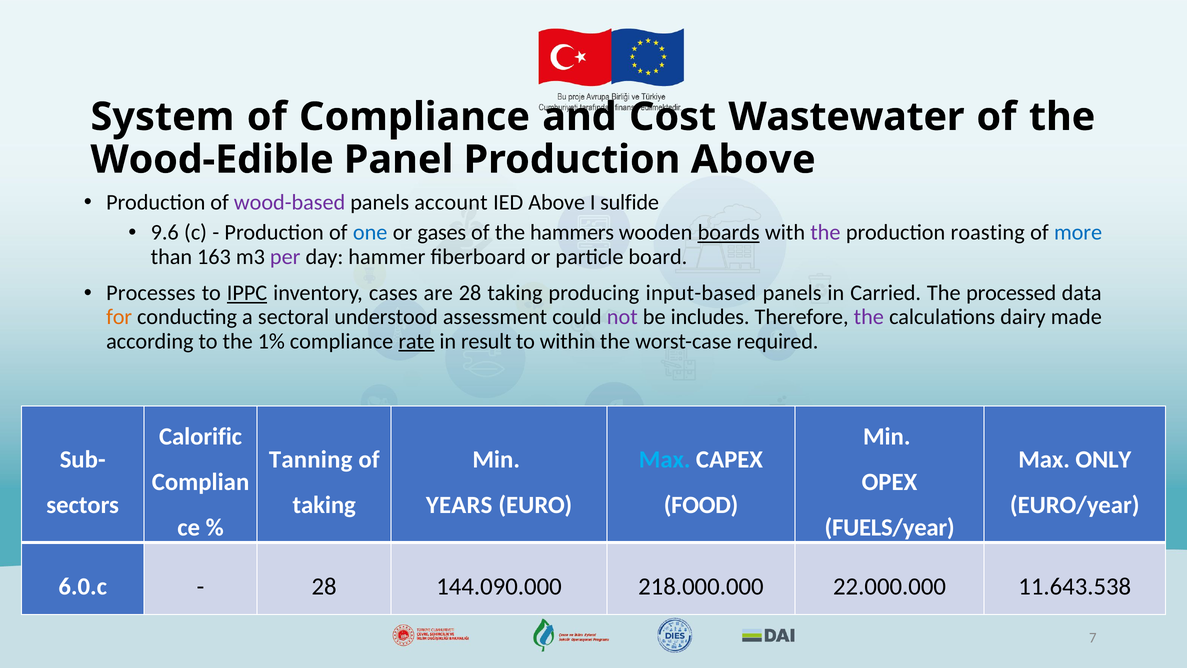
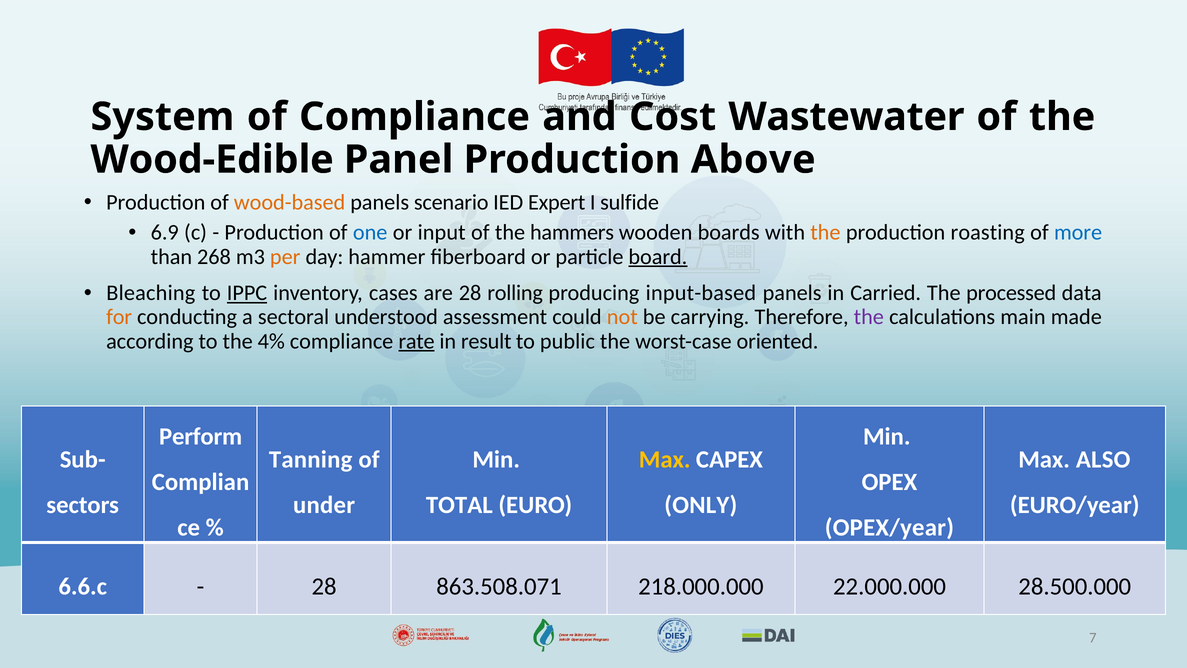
wood-based colour: purple -> orange
account: account -> scenario
IED Above: Above -> Expert
9.6: 9.6 -> 6.9
gases: gases -> input
boards underline: present -> none
the at (825, 232) colour: purple -> orange
163: 163 -> 268
per colour: purple -> orange
board underline: none -> present
Processes: Processes -> Bleaching
28 taking: taking -> rolling
not colour: purple -> orange
includes: includes -> carrying
dairy: dairy -> main
1%: 1% -> 4%
within: within -> public
required: required -> oriented
Calorific: Calorific -> Perform
Max at (665, 459) colour: light blue -> yellow
ONLY: ONLY -> ALSO
taking at (324, 505): taking -> under
YEARS: YEARS -> TOTAL
FOOD: FOOD -> ONLY
FUELS/year: FUELS/year -> OPEX/year
6.0.c: 6.0.c -> 6.6.c
144.090.000: 144.090.000 -> 863.508.071
11.643.538: 11.643.538 -> 28.500.000
